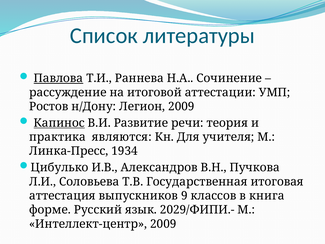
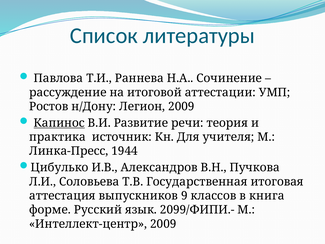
Павлова underline: present -> none
являются: являются -> источник
1934: 1934 -> 1944
2029/ФИПИ.-: 2029/ФИПИ.- -> 2099/ФИПИ.-
